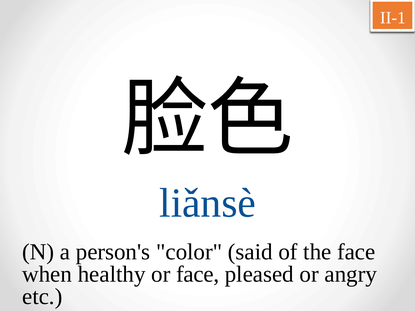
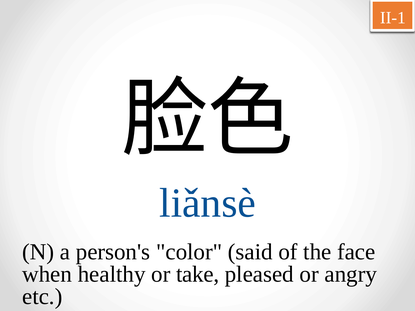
or face: face -> take
